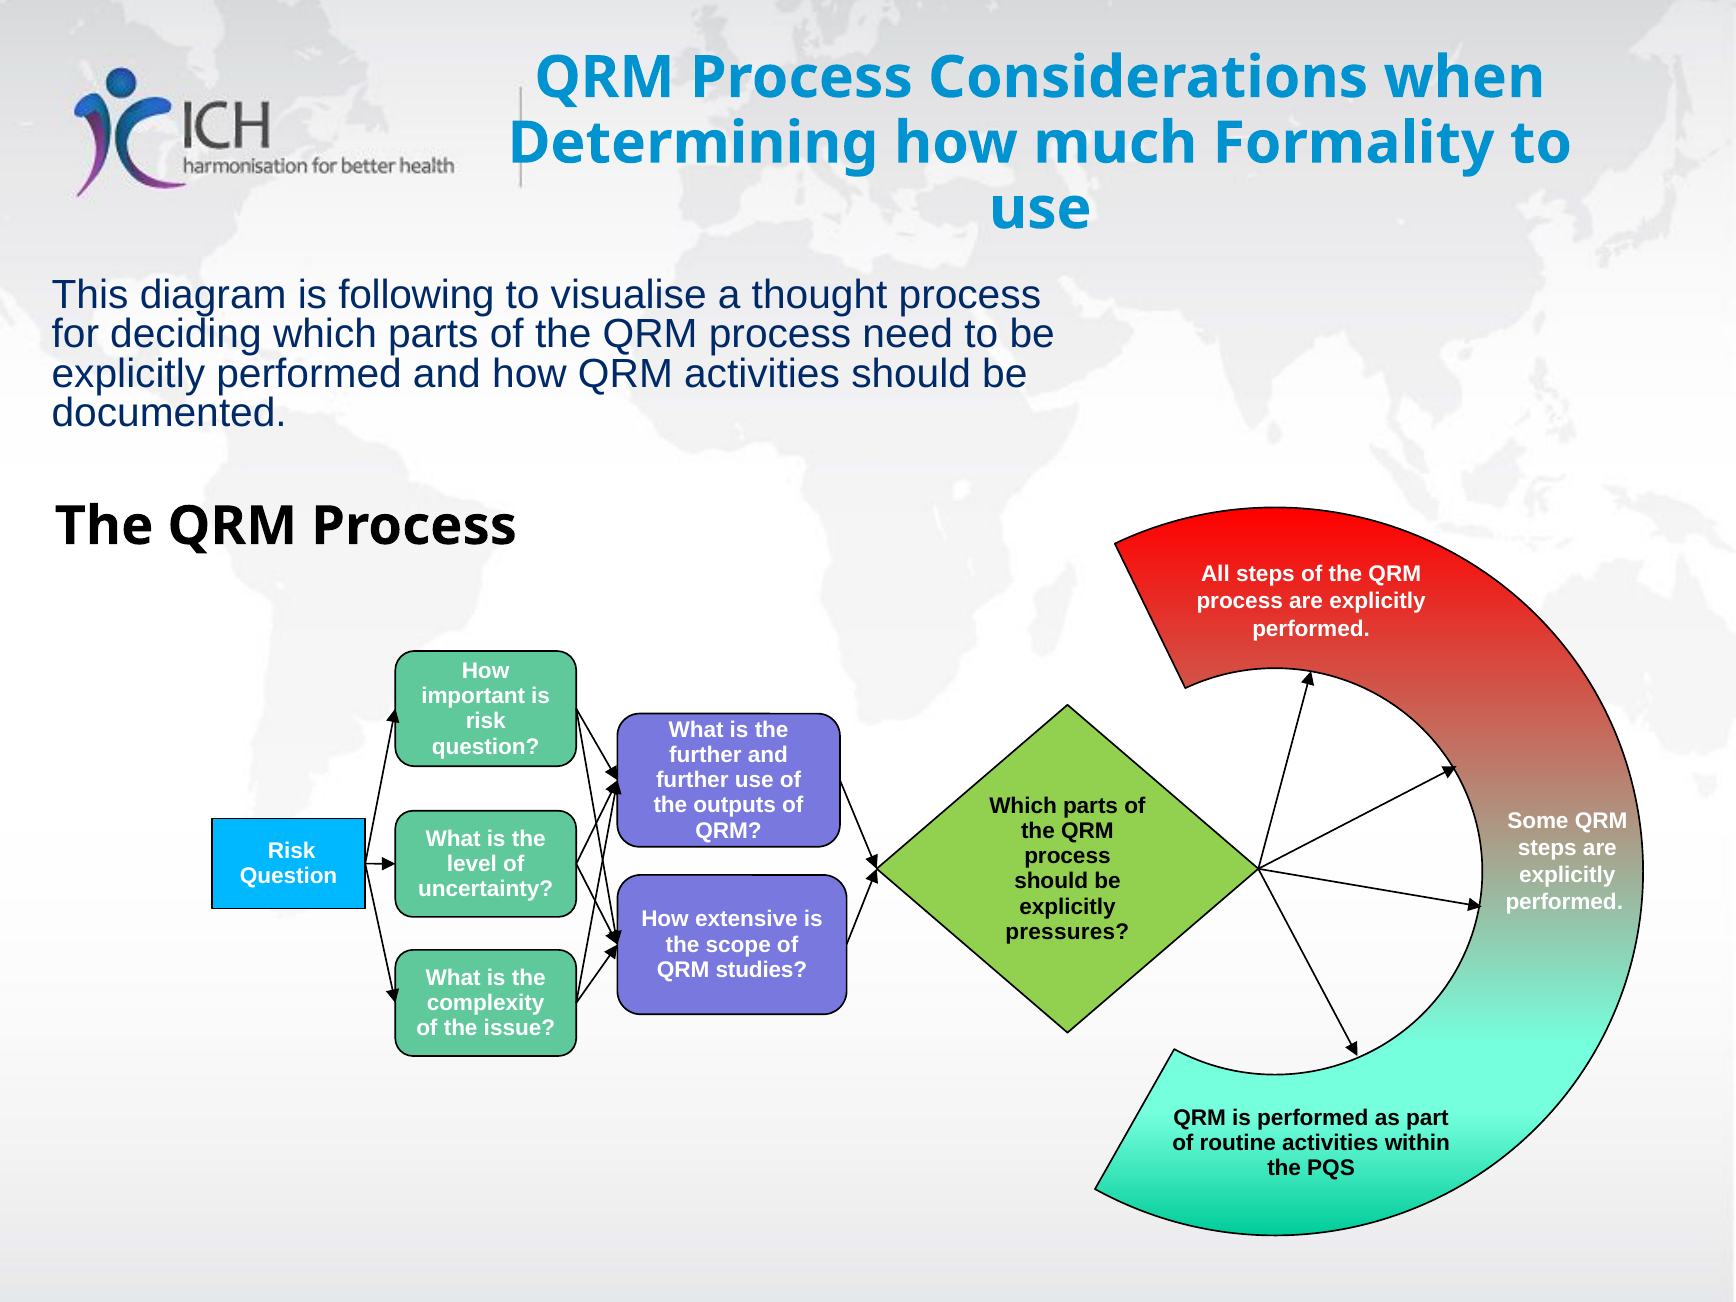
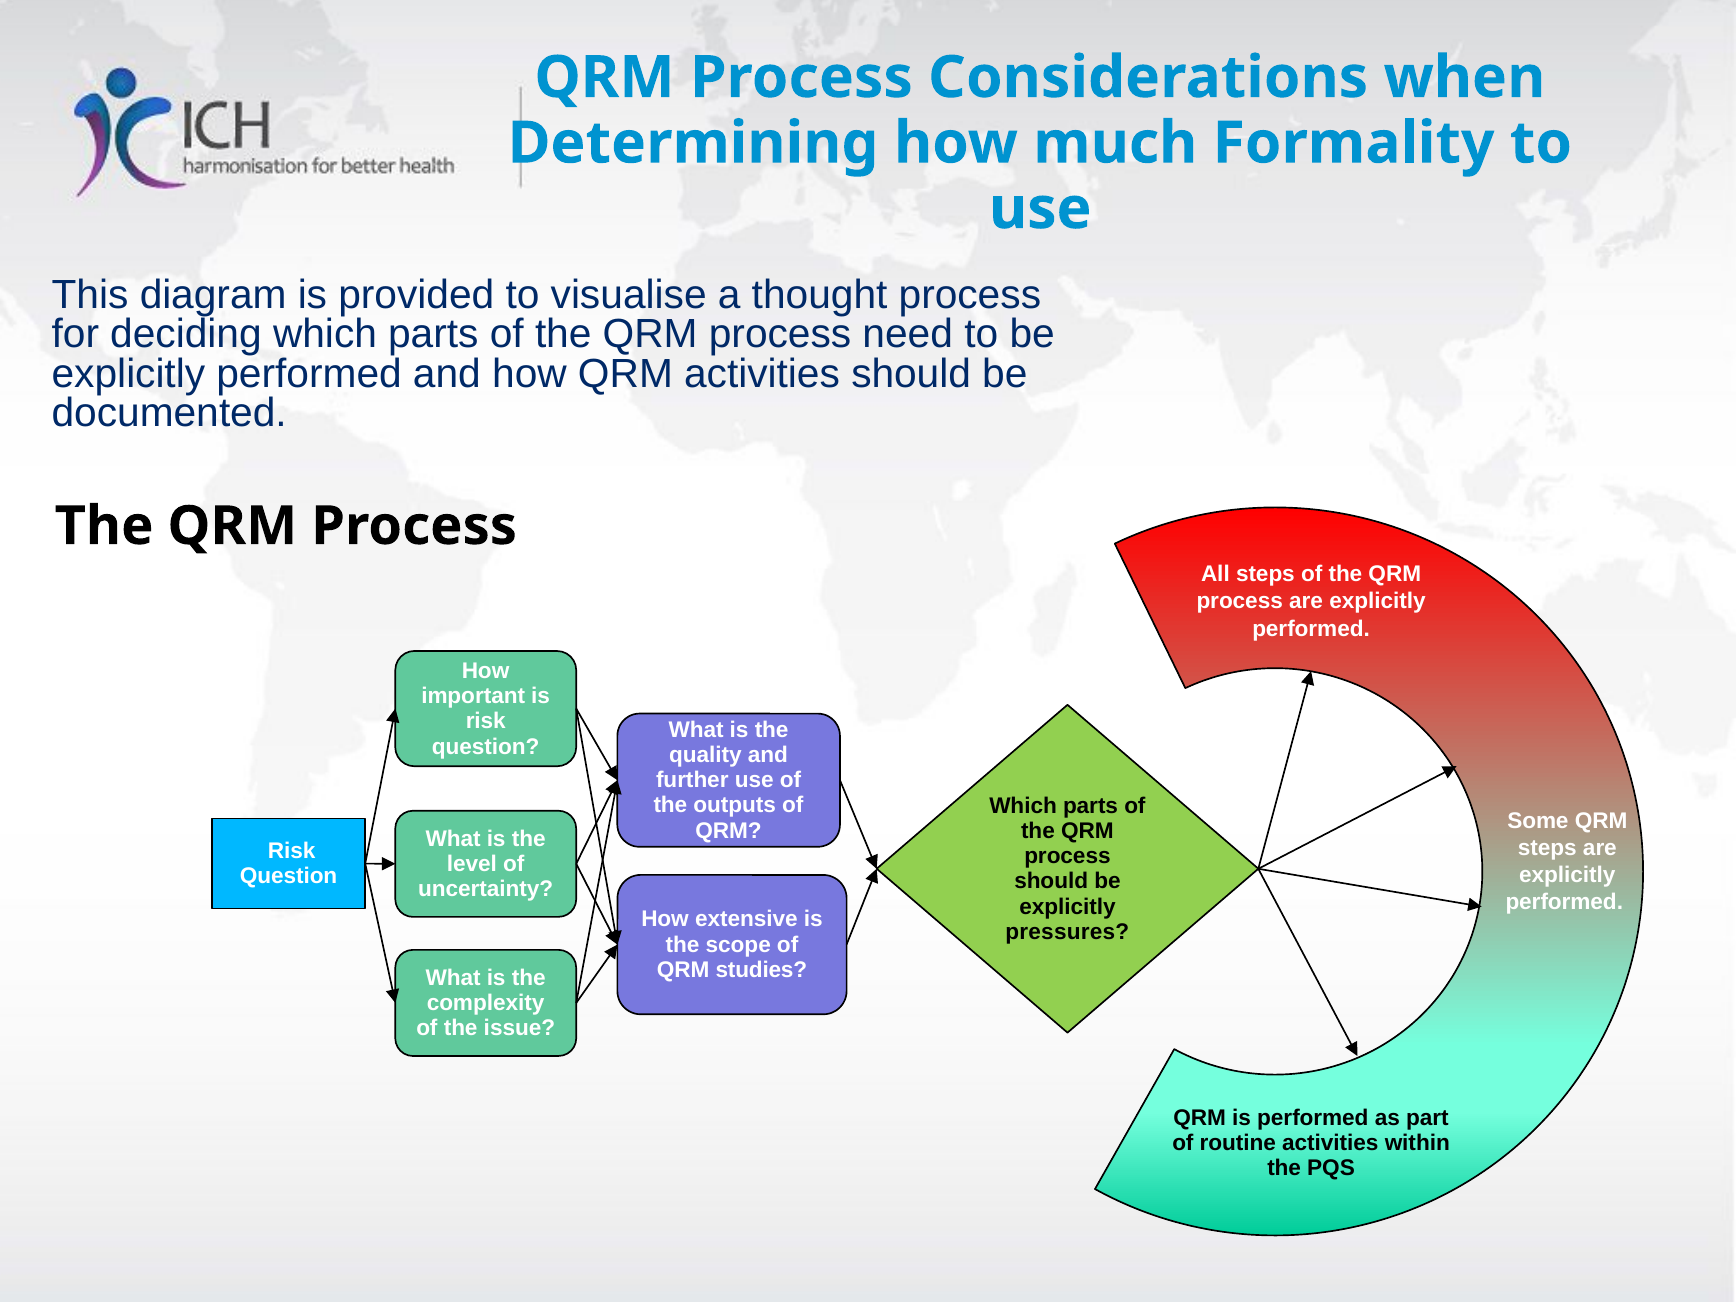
following: following -> provided
further at (705, 755): further -> quality
